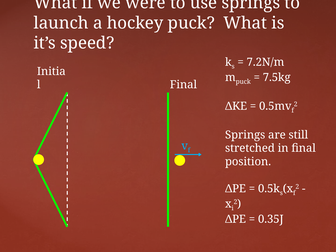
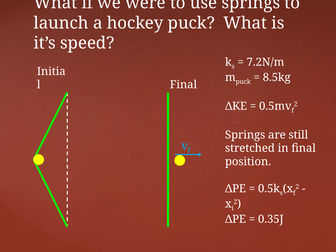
7.5kg: 7.5kg -> 8.5kg
